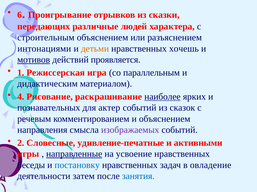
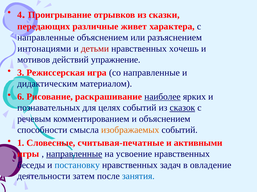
6: 6 -> 4
людей: людей -> живет
строительным at (46, 38): строительным -> направленные
детьми colour: orange -> red
мотивов underline: present -> none
проявляется: проявляется -> упражнение
1: 1 -> 3
со параллельным: параллельным -> направленные
4: 4 -> 6
актер: актер -> целях
сказок underline: none -> present
направления: направления -> способности
изображаемых colour: purple -> orange
2: 2 -> 1
удивление-печатные: удивление-печатные -> считывая-печатные
